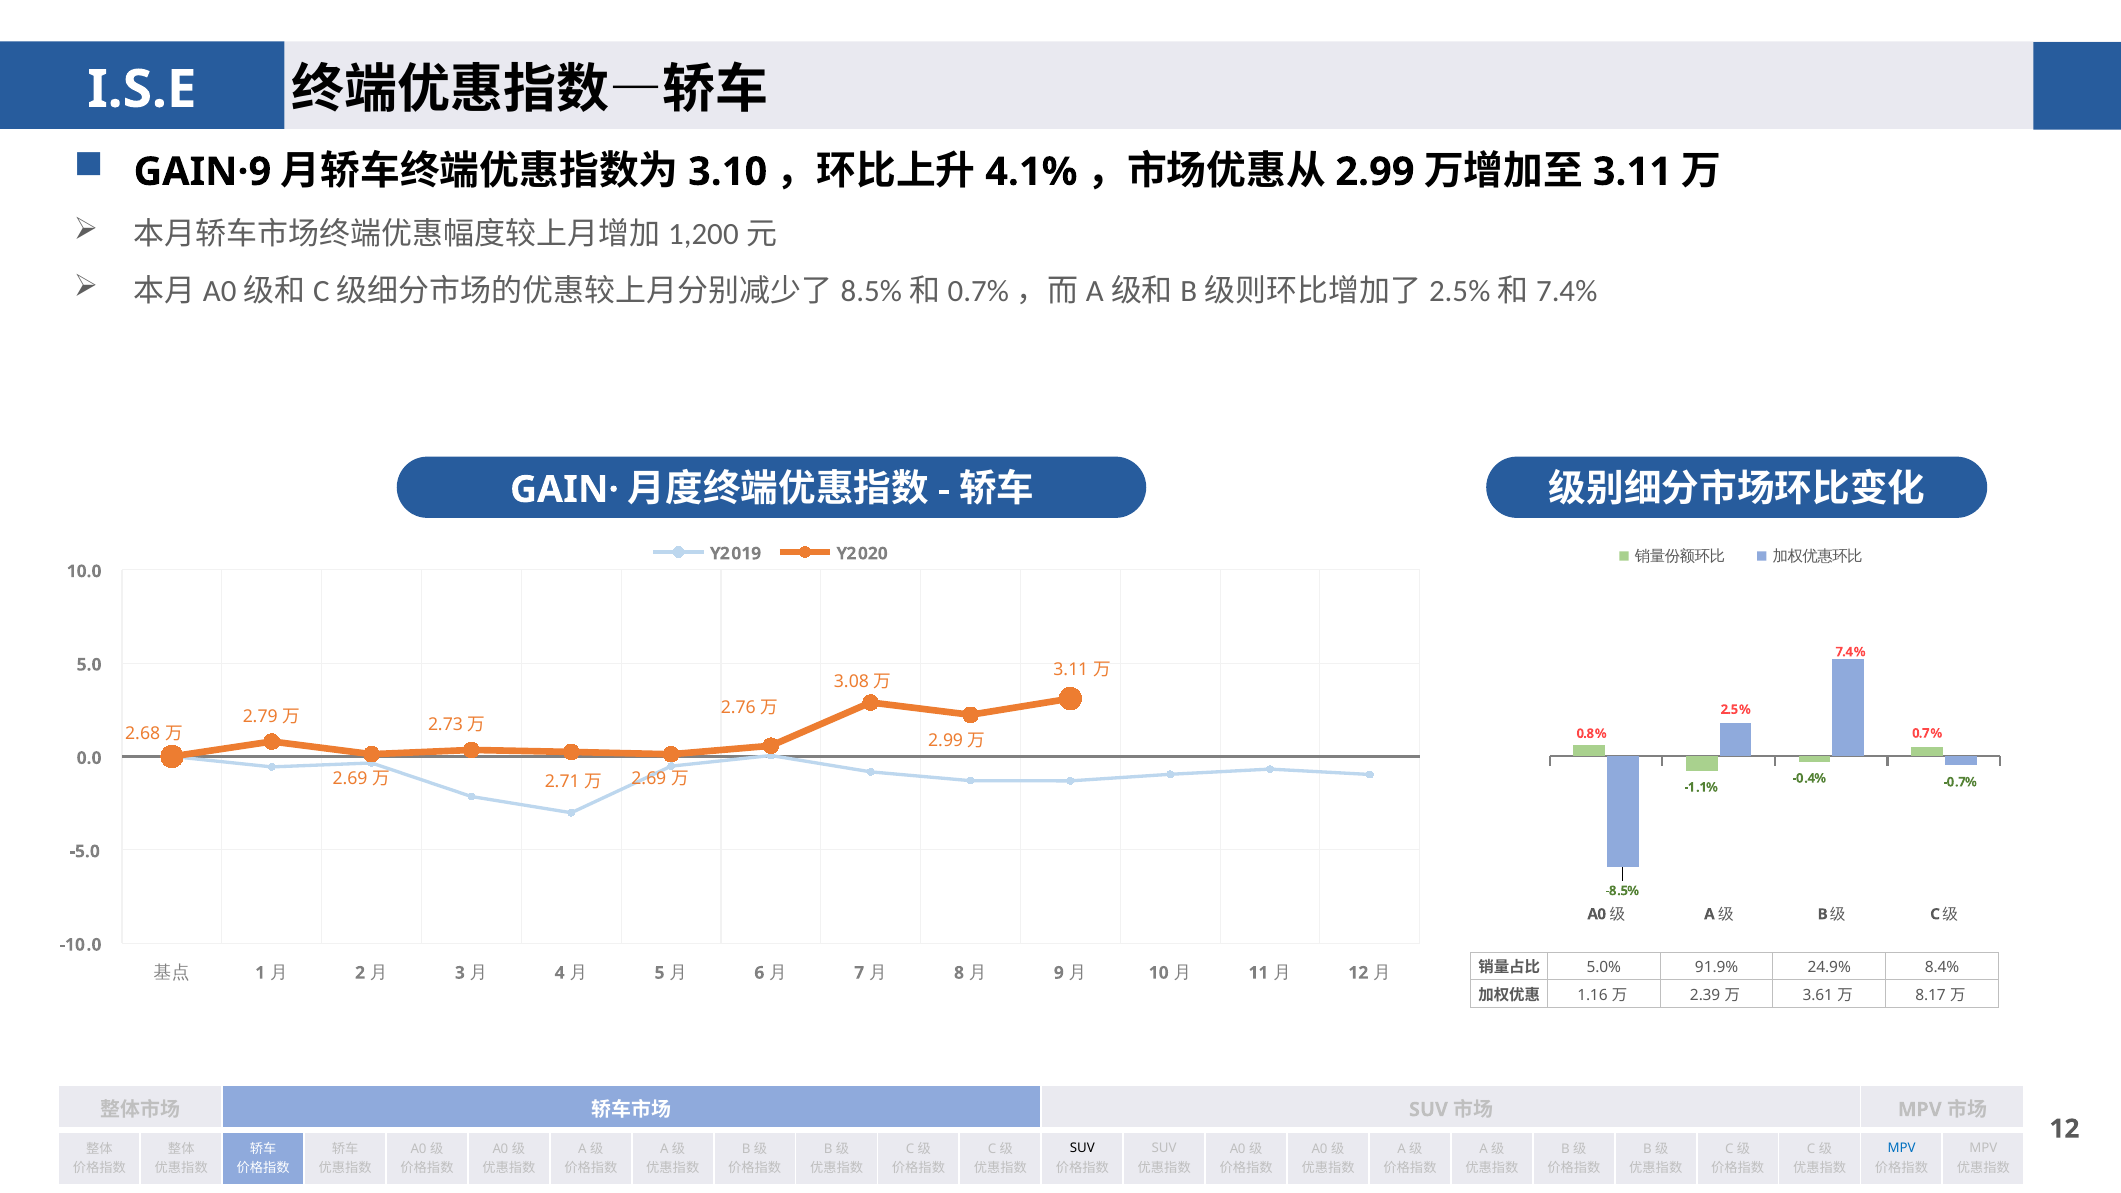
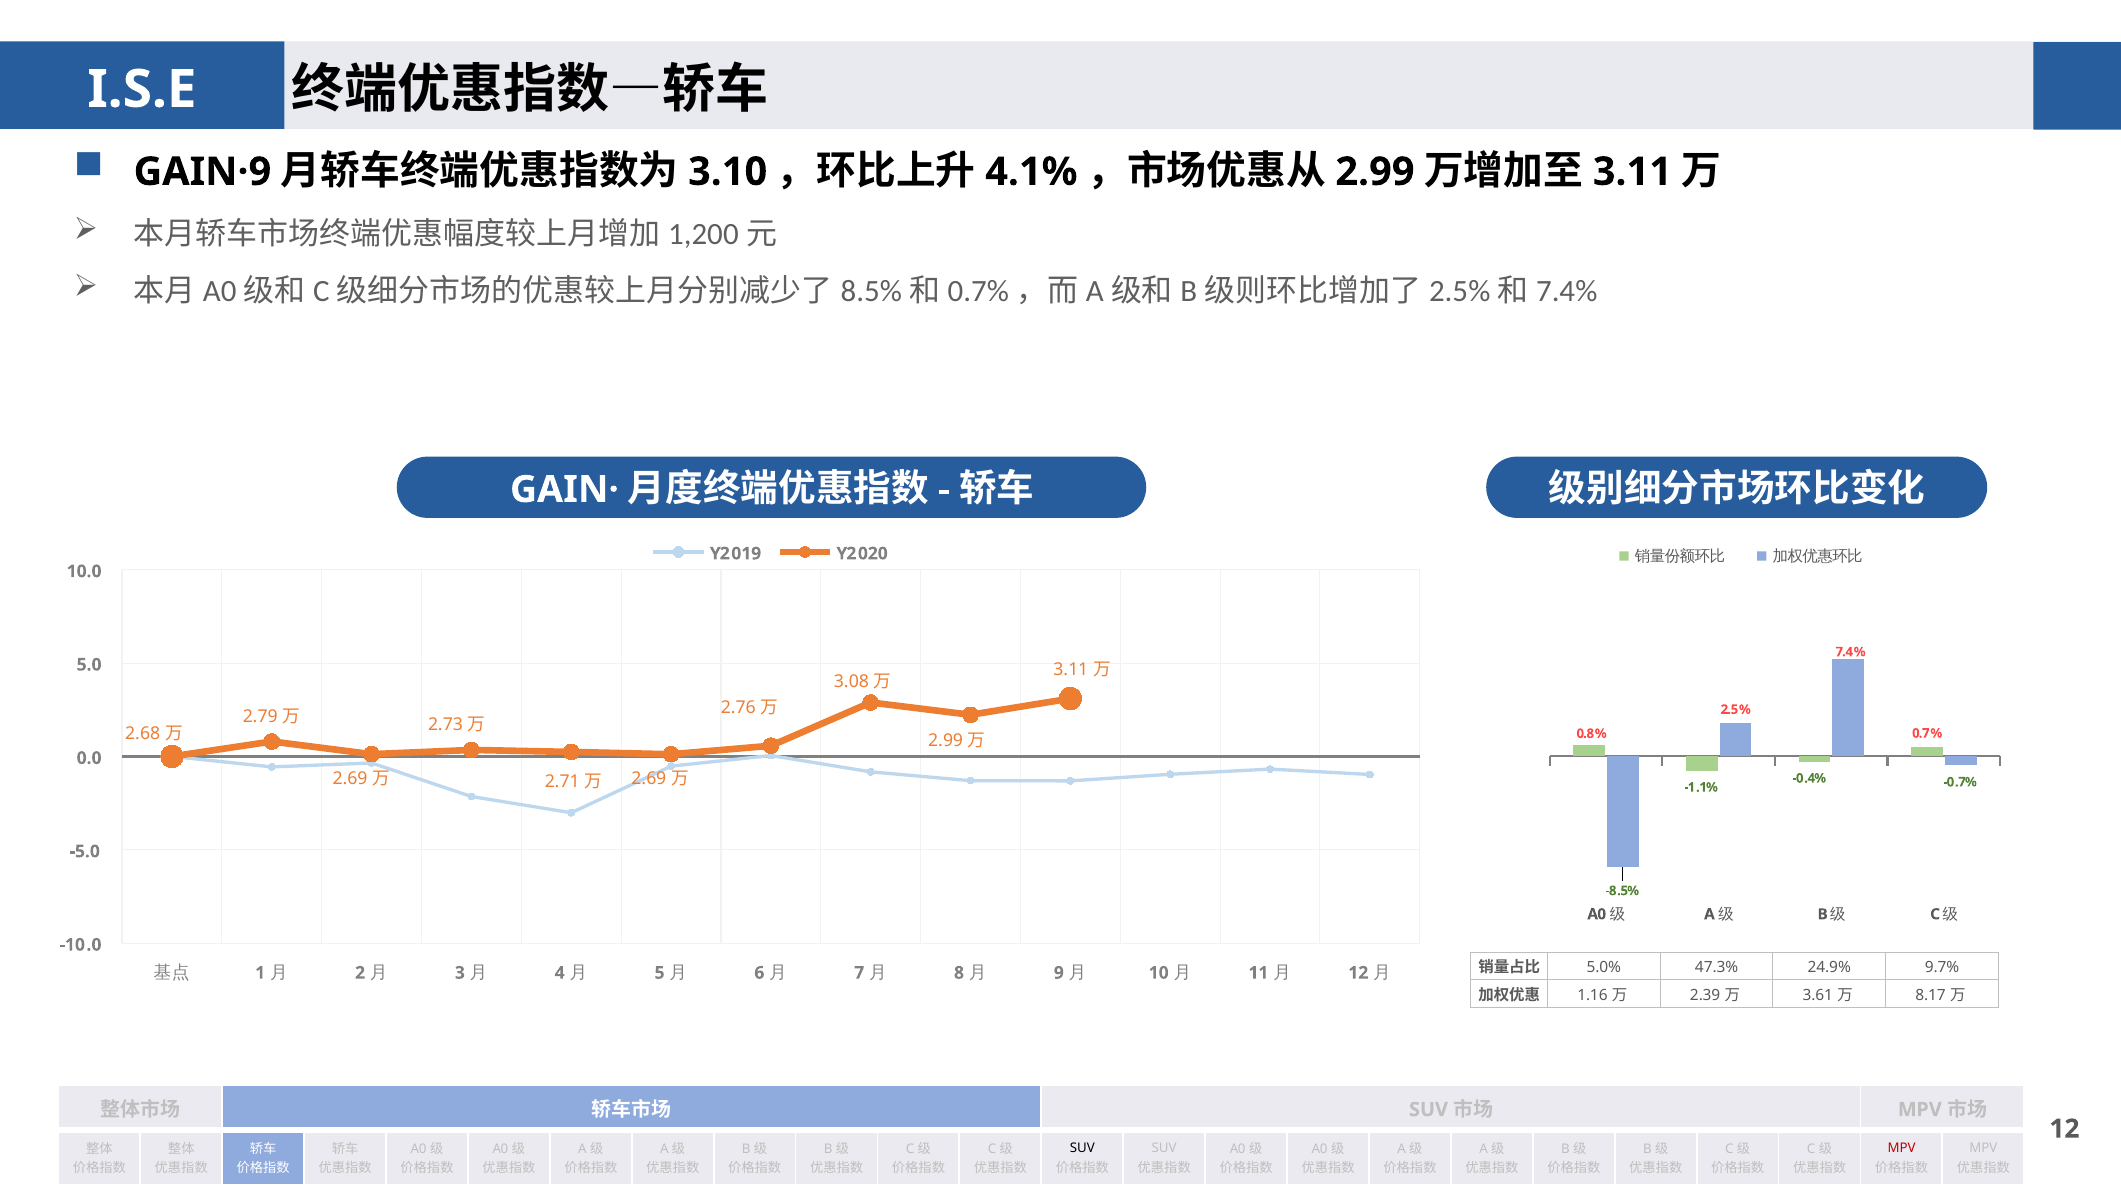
91.9%: 91.9% -> 47.3%
8.4%: 8.4% -> 9.7%
MPV at (1902, 1148) colour: blue -> red
